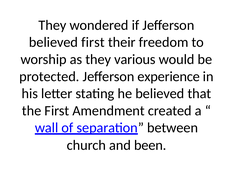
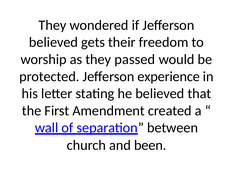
believed first: first -> gets
various: various -> passed
